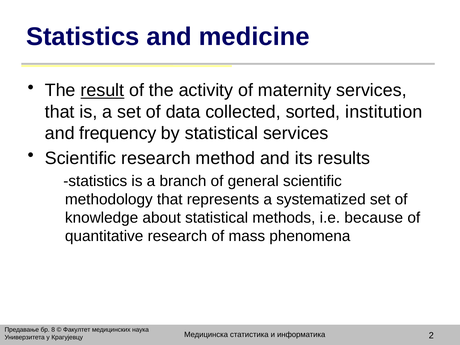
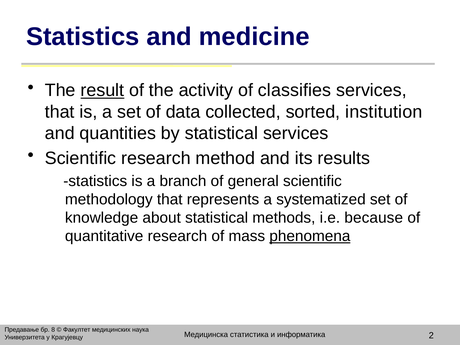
maternity: maternity -> classifies
frequency: frequency -> quantities
phenomena underline: none -> present
